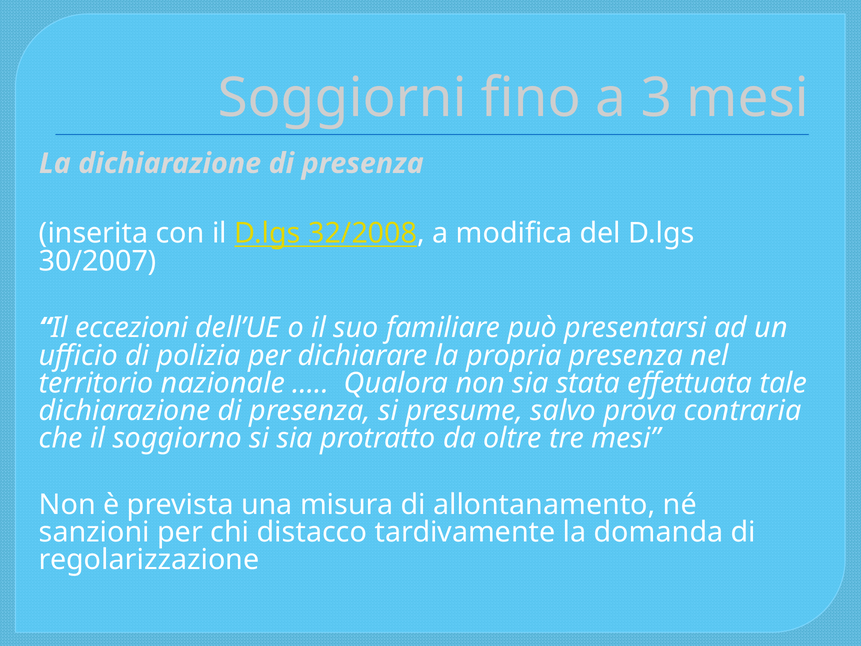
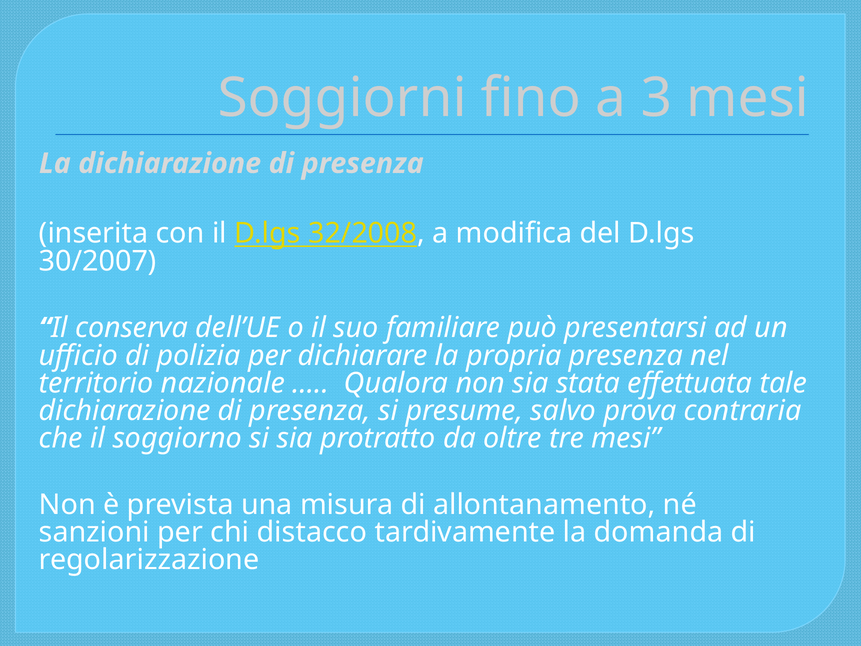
eccezioni: eccezioni -> conserva
